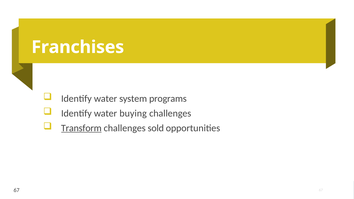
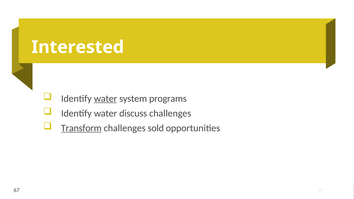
Franchises: Franchises -> Interested
water at (106, 99) underline: none -> present
buying: buying -> discuss
